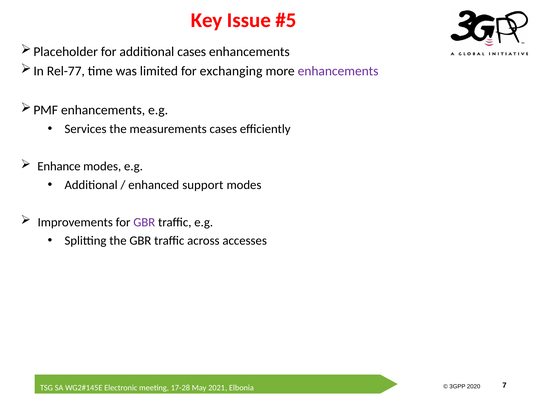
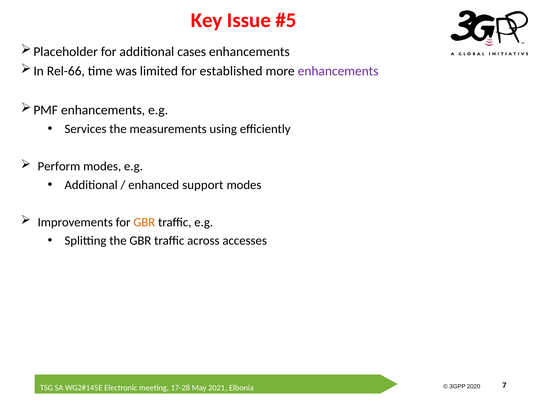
Rel-77: Rel-77 -> Rel-66
exchanging: exchanging -> established
measurements cases: cases -> using
Enhance: Enhance -> Perform
GBR at (144, 222) colour: purple -> orange
